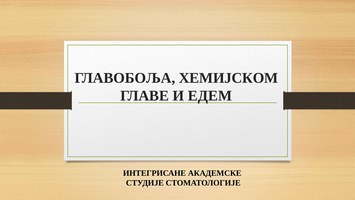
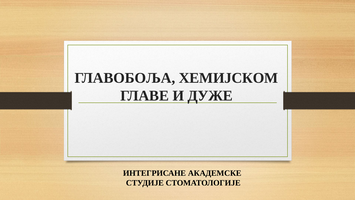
ЕДЕМ: ЕДЕМ -> ДУЖЕ
